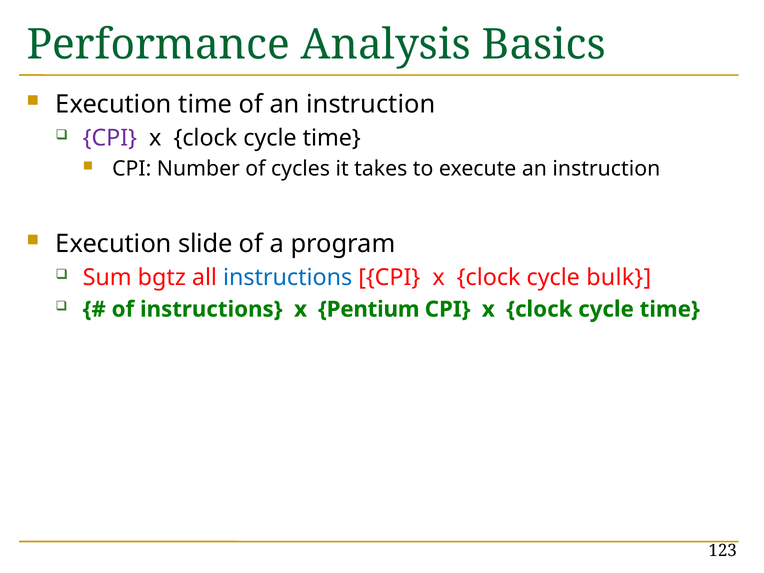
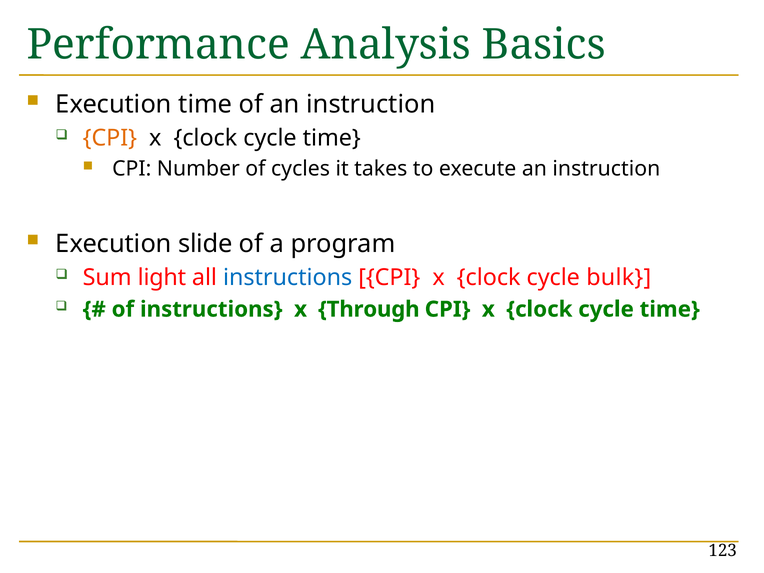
CPI at (110, 138) colour: purple -> orange
bgtz: bgtz -> light
Pentium: Pentium -> Through
